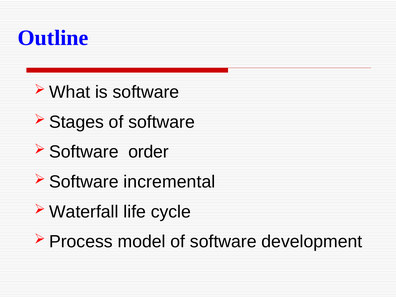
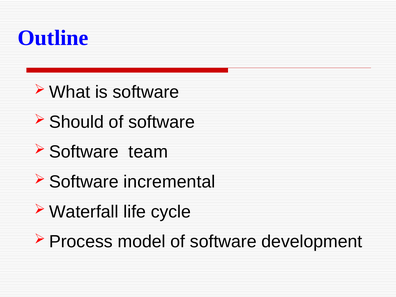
Stages: Stages -> Should
order: order -> team
